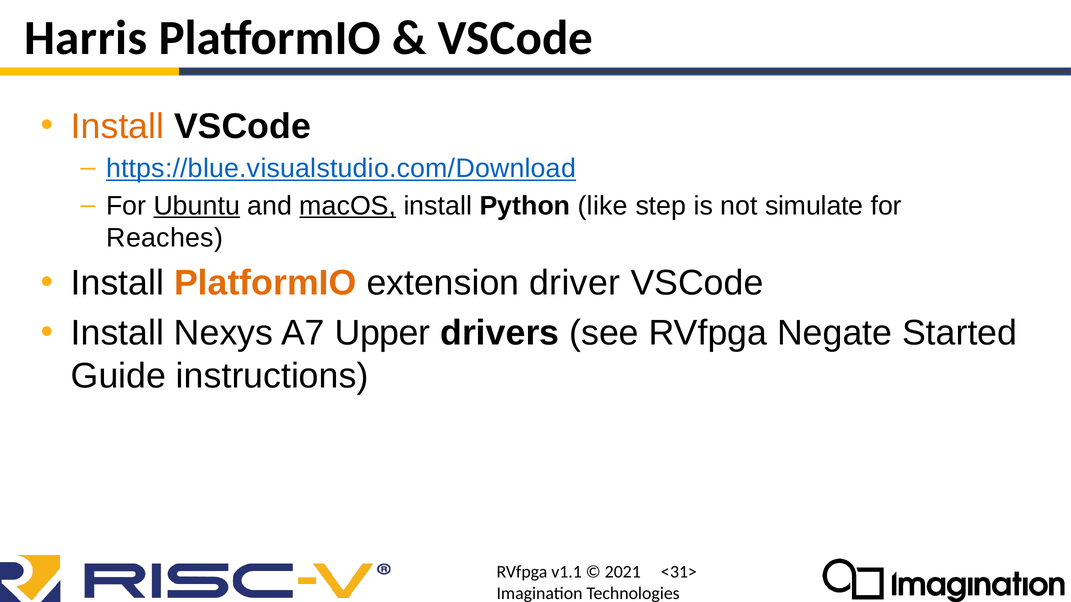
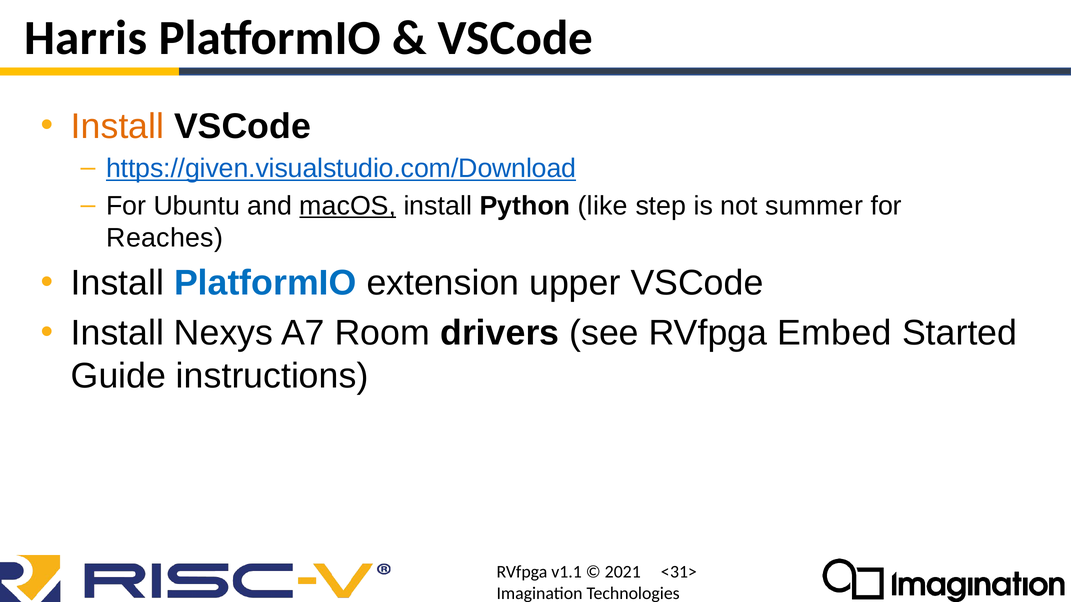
https://blue.visualstudio.com/Download: https://blue.visualstudio.com/Download -> https://given.visualstudio.com/Download
Ubuntu underline: present -> none
simulate: simulate -> summer
PlatformIO at (265, 283) colour: orange -> blue
driver: driver -> upper
Upper: Upper -> Room
Negate: Negate -> Embed
